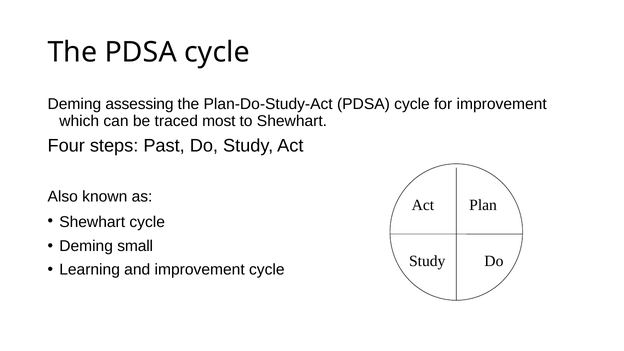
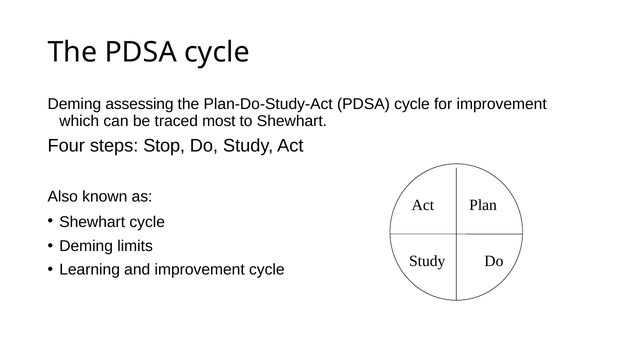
Past: Past -> Stop
small: small -> limits
